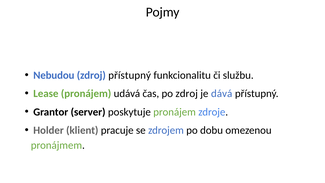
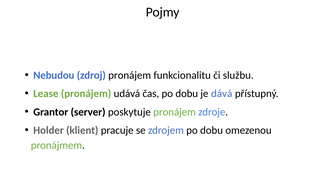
zdroj přístupný: přístupný -> pronájem
čas po zdroj: zdroj -> dobu
